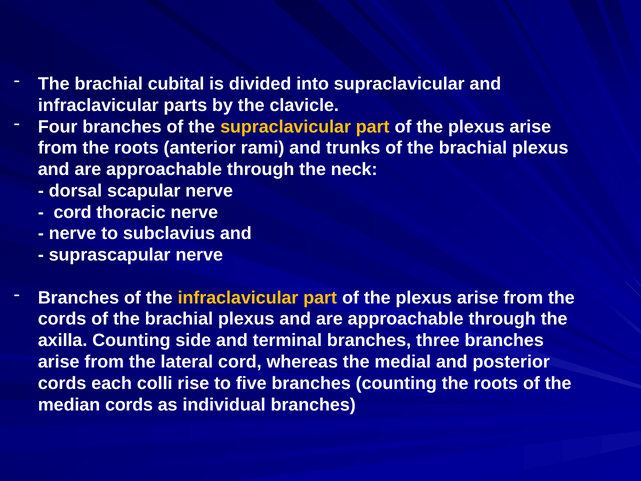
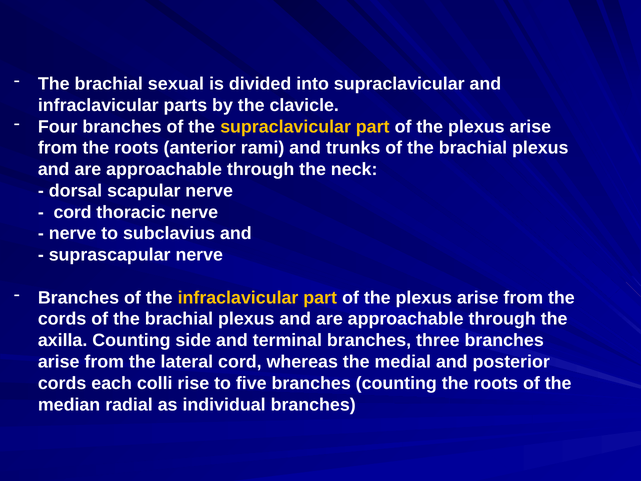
cubital: cubital -> sexual
median cords: cords -> radial
